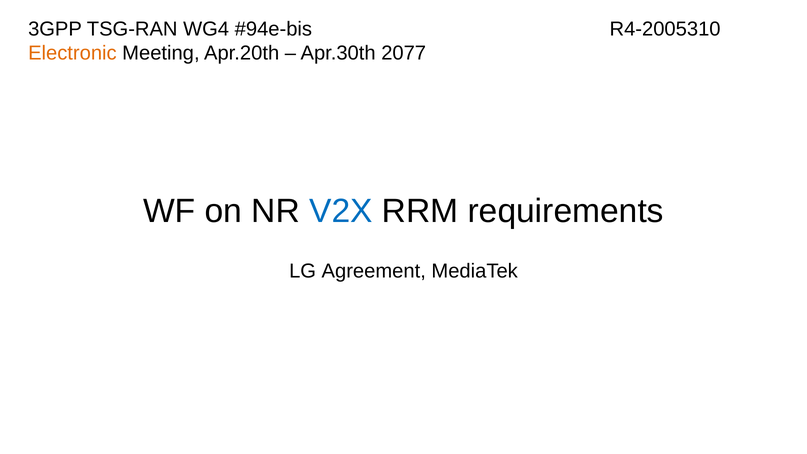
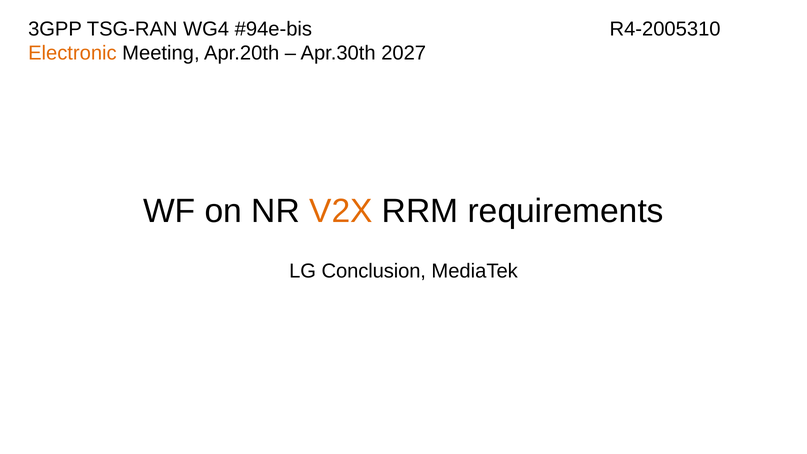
2077: 2077 -> 2027
V2X colour: blue -> orange
Agreement: Agreement -> Conclusion
